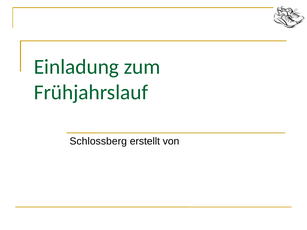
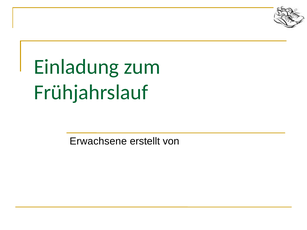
Schlossberg: Schlossberg -> Erwachsene
